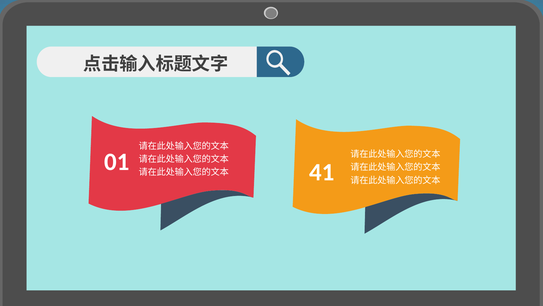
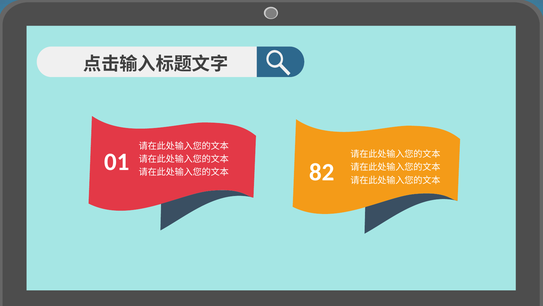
41: 41 -> 82
